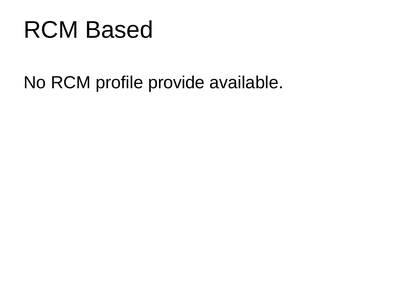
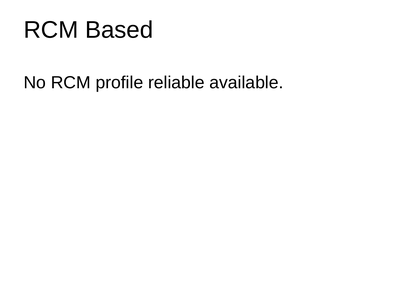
provide: provide -> reliable
